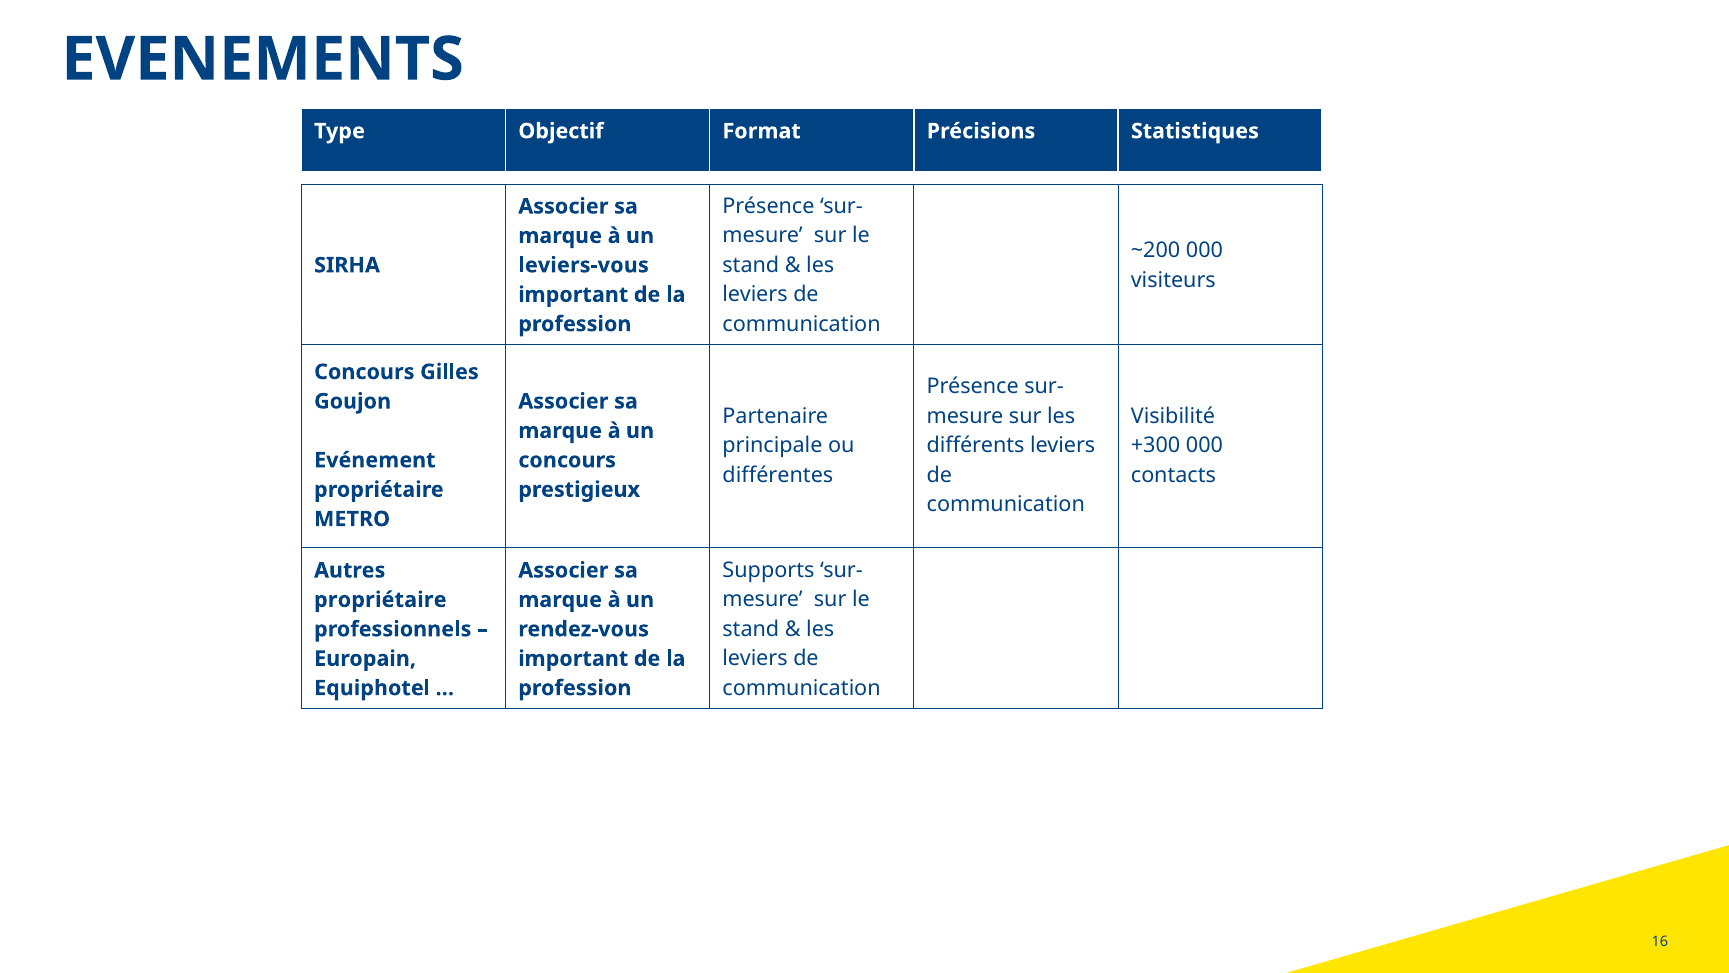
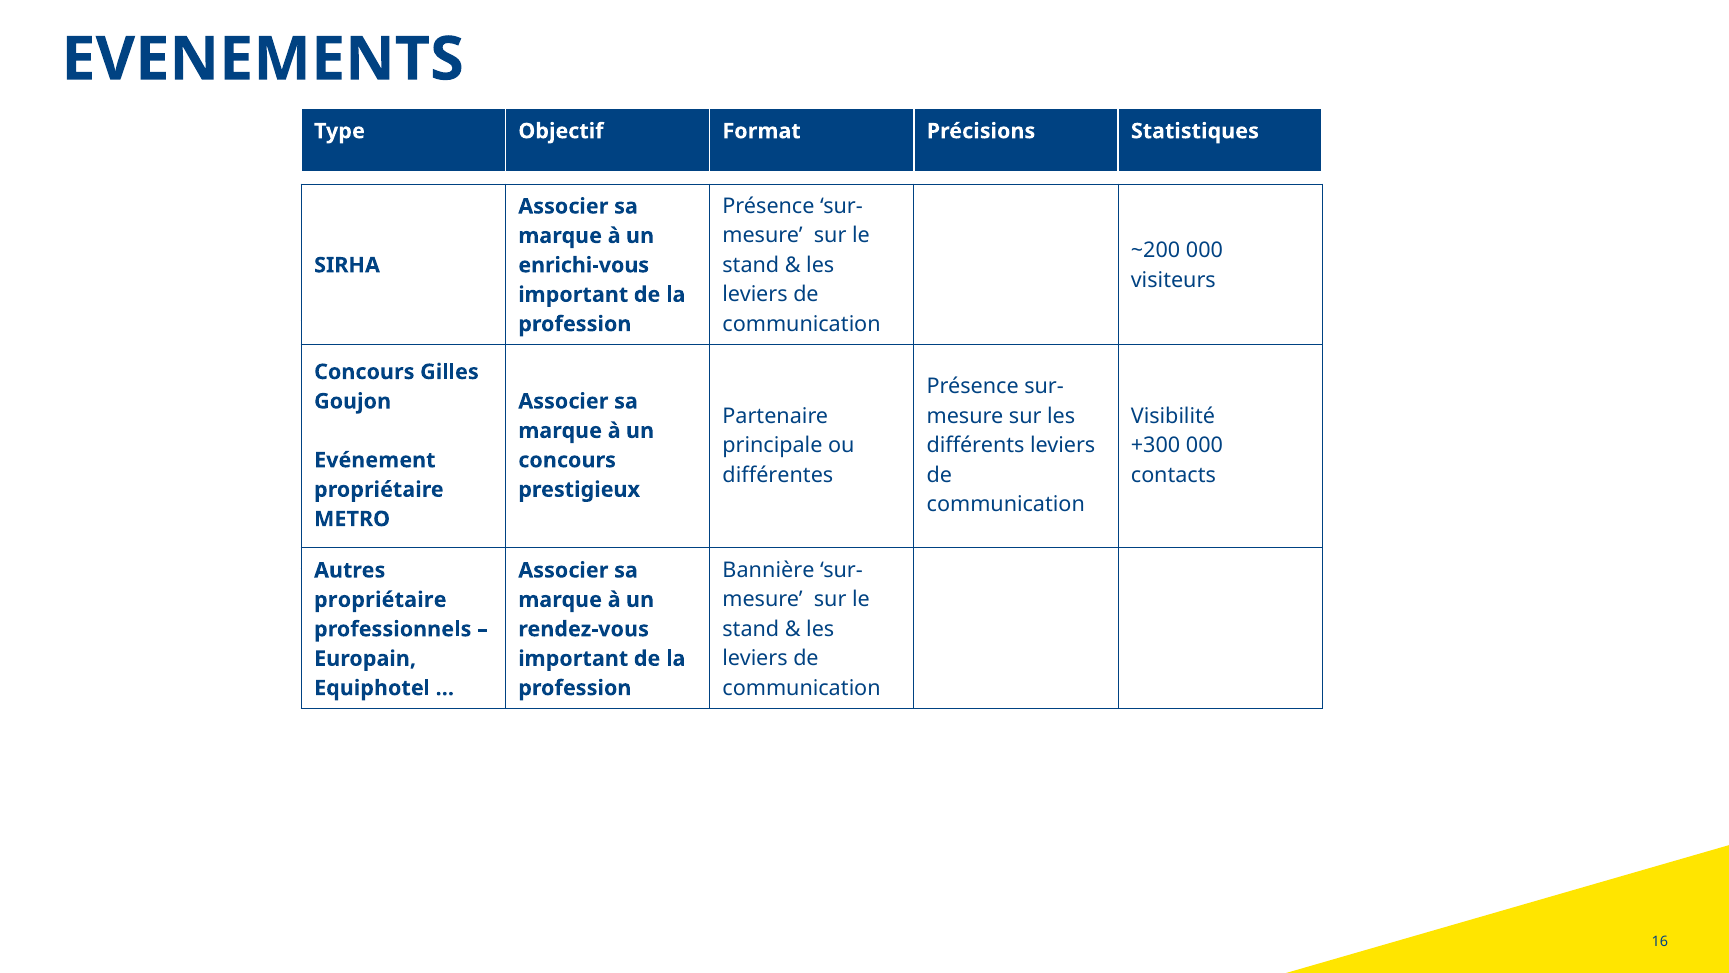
leviers-vous: leviers-vous -> enrichi-vous
Supports: Supports -> Bannière
